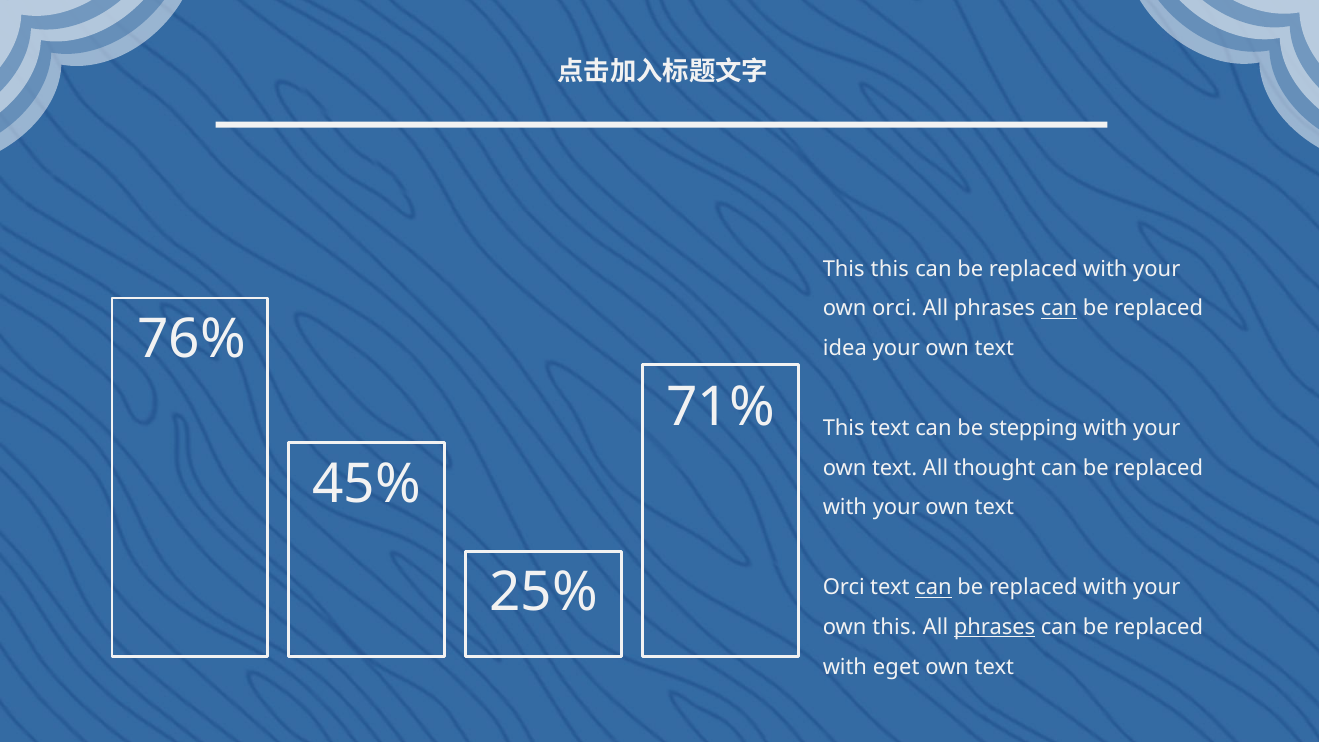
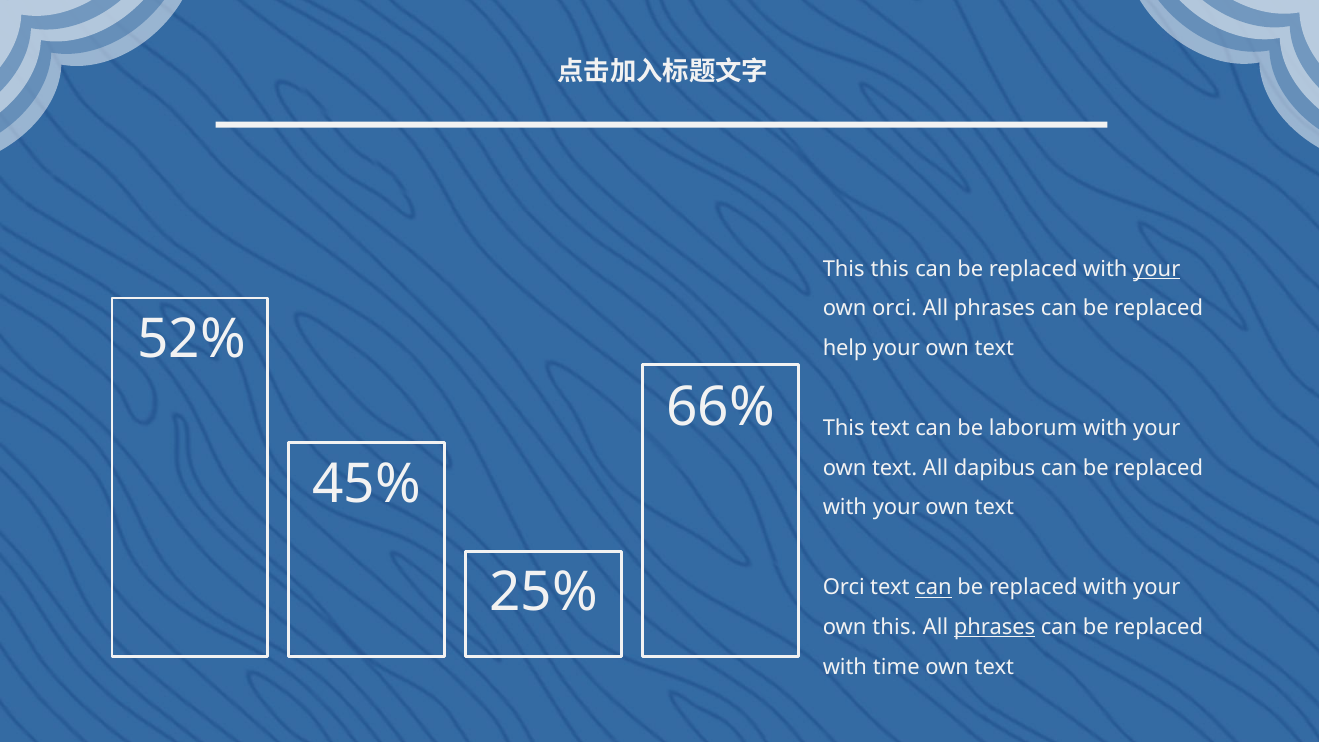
your at (1157, 269) underline: none -> present
can at (1059, 309) underline: present -> none
76%: 76% -> 52%
idea: idea -> help
71%: 71% -> 66%
stepping: stepping -> laborum
thought: thought -> dapibus
eget: eget -> time
